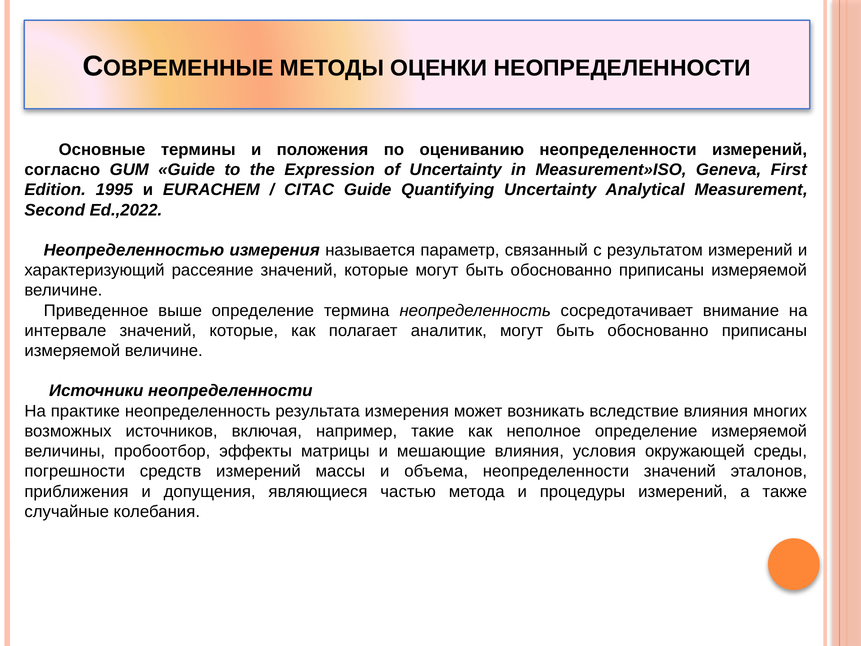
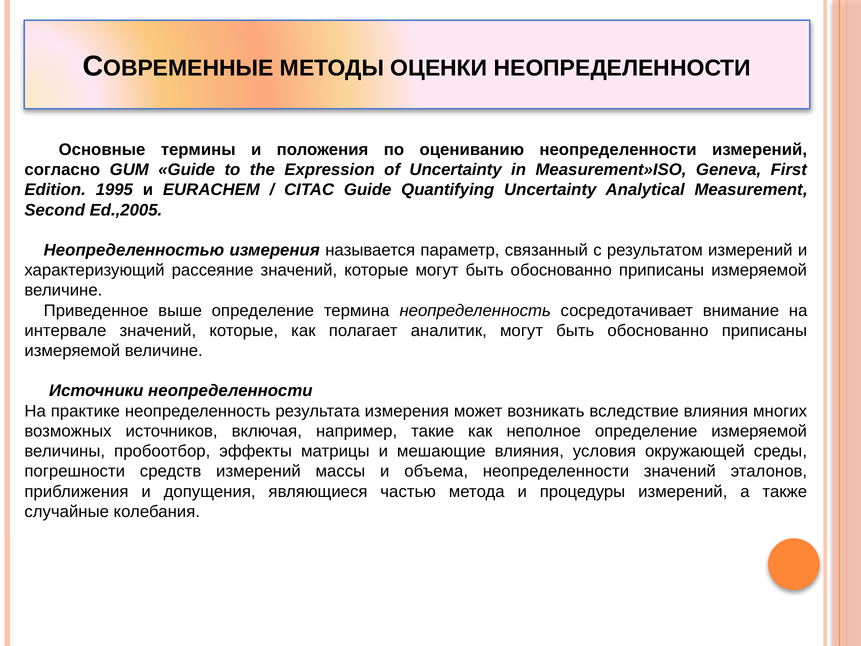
Ed.,2022: Ed.,2022 -> Ed.,2005
